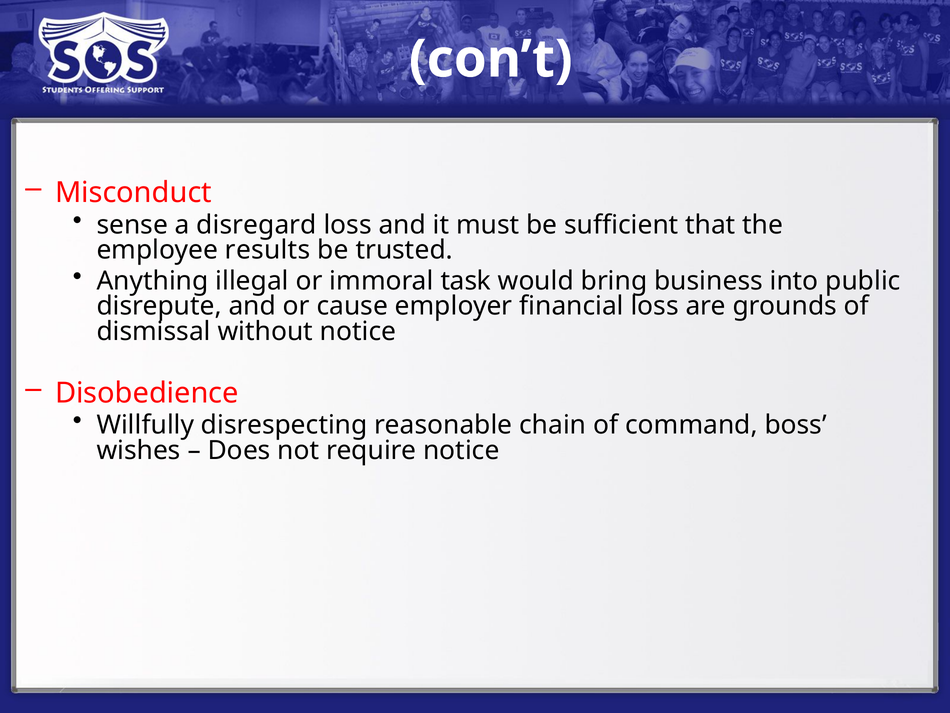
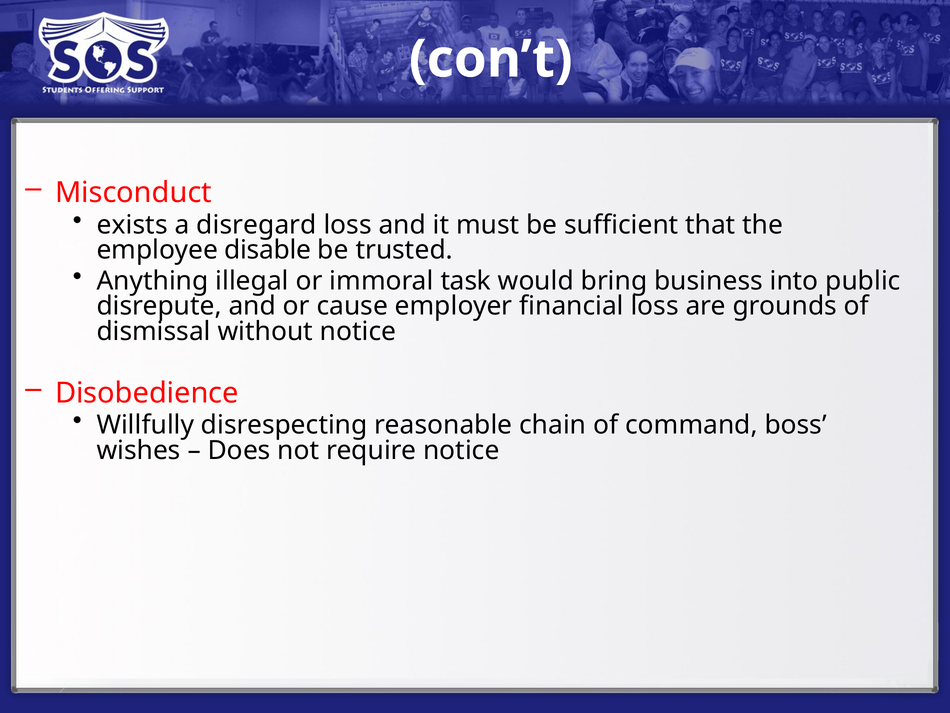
sense: sense -> exists
results: results -> disable
